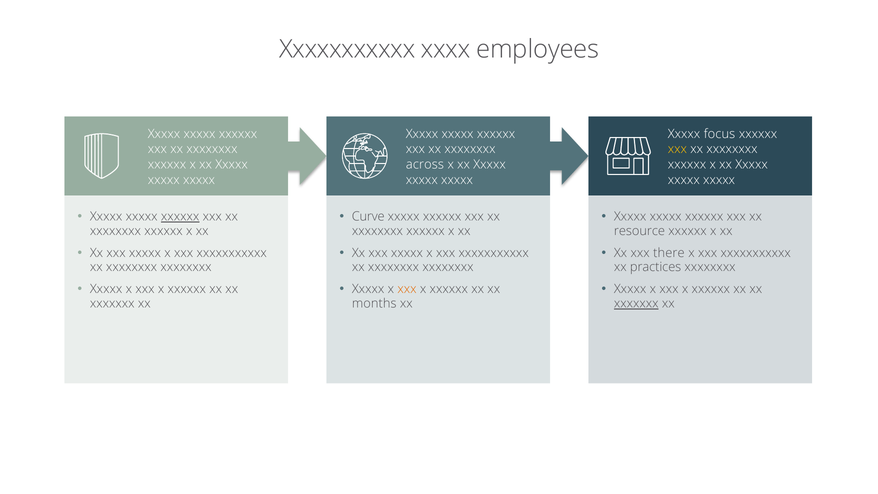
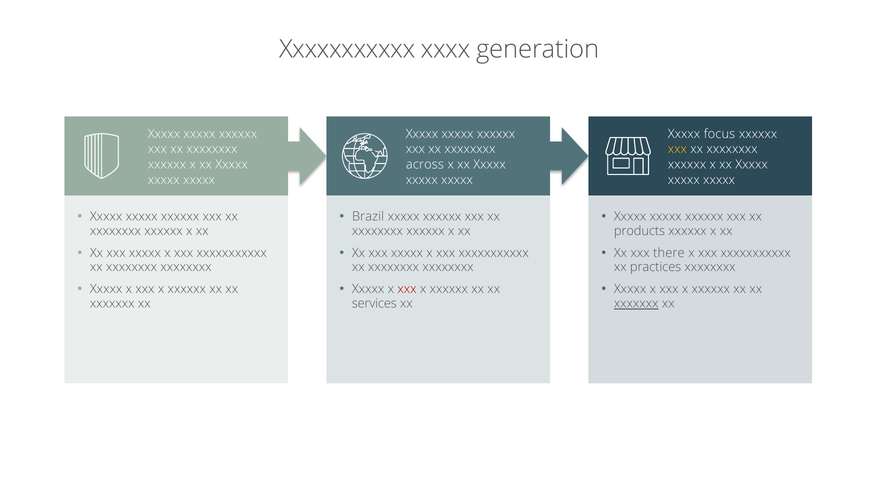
employees: employees -> generation
xxxxxx at (180, 217) underline: present -> none
Curve: Curve -> Brazil
resource: resource -> products
xxx at (407, 289) colour: orange -> red
months: months -> services
